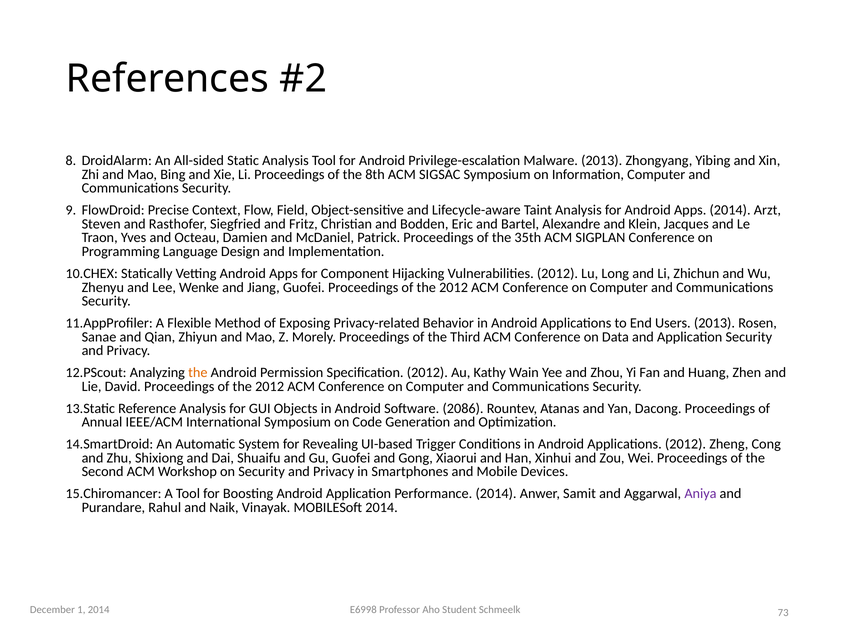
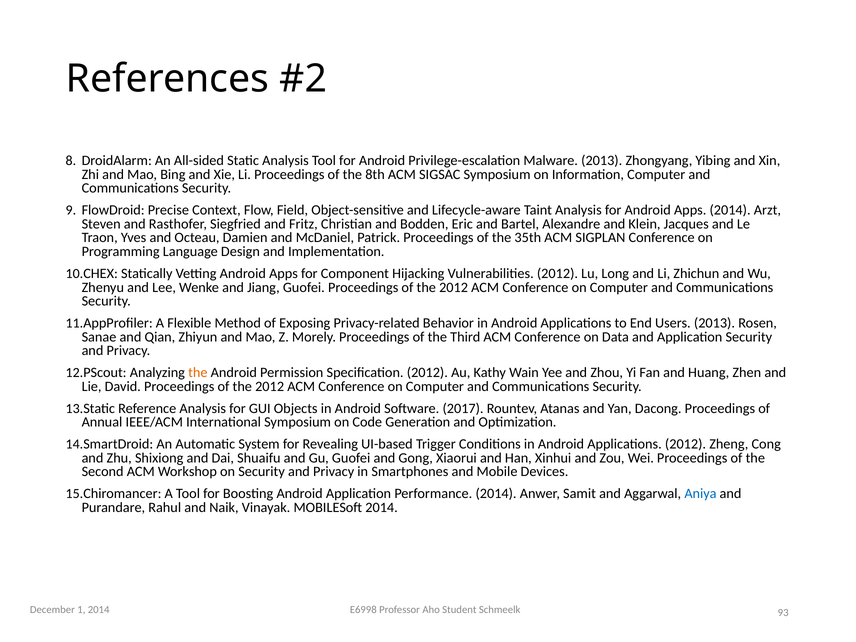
2086: 2086 -> 2017
Aniya colour: purple -> blue
73: 73 -> 93
